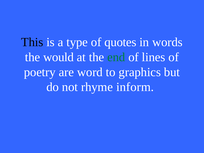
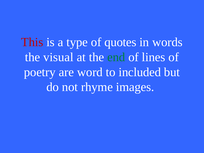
This colour: black -> red
would: would -> visual
graphics: graphics -> included
inform: inform -> images
